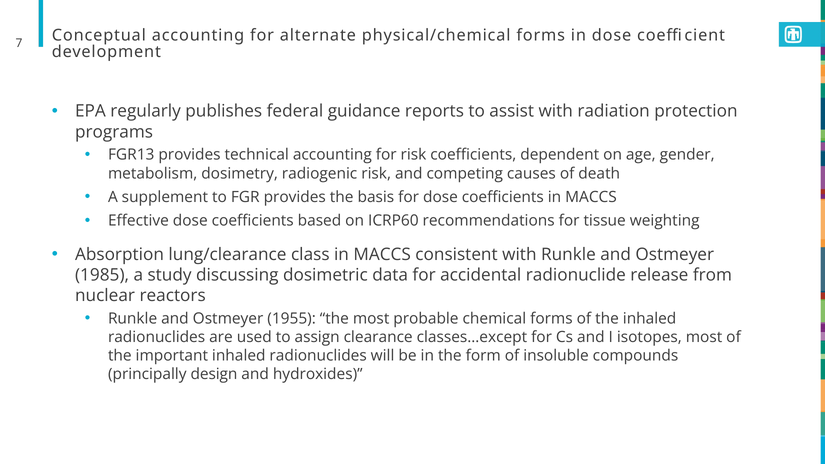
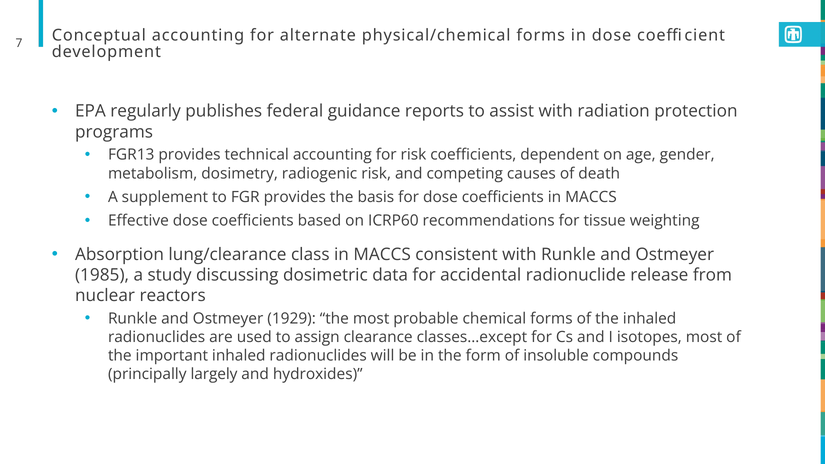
1955: 1955 -> 1929
design: design -> largely
